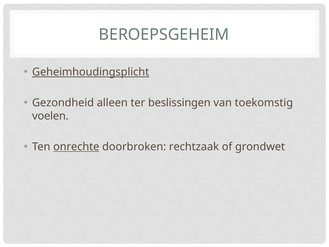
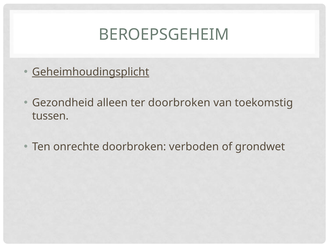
ter beslissingen: beslissingen -> doorbroken
voelen: voelen -> tussen
onrechte underline: present -> none
rechtzaak: rechtzaak -> verboden
